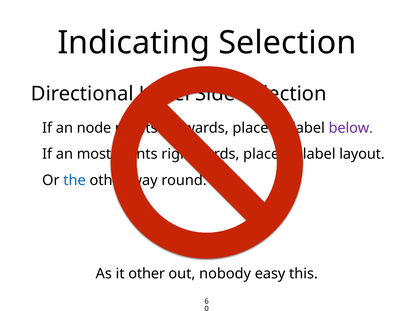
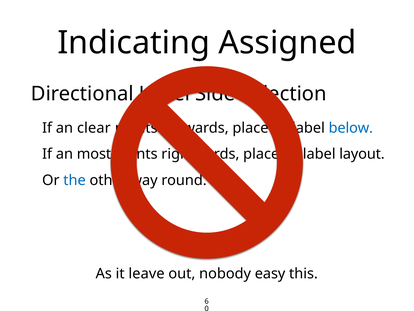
Indicating Selection: Selection -> Assigned
node: node -> clear
below colour: purple -> blue
it other: other -> leave
